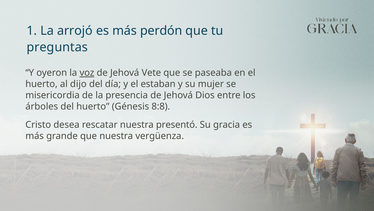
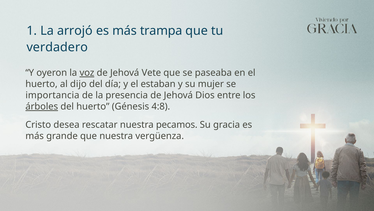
perdón: perdón -> trampa
preguntas: preguntas -> verdadero
misericordia: misericordia -> importancia
árboles underline: none -> present
8:8: 8:8 -> 4:8
presentó: presentó -> pecamos
